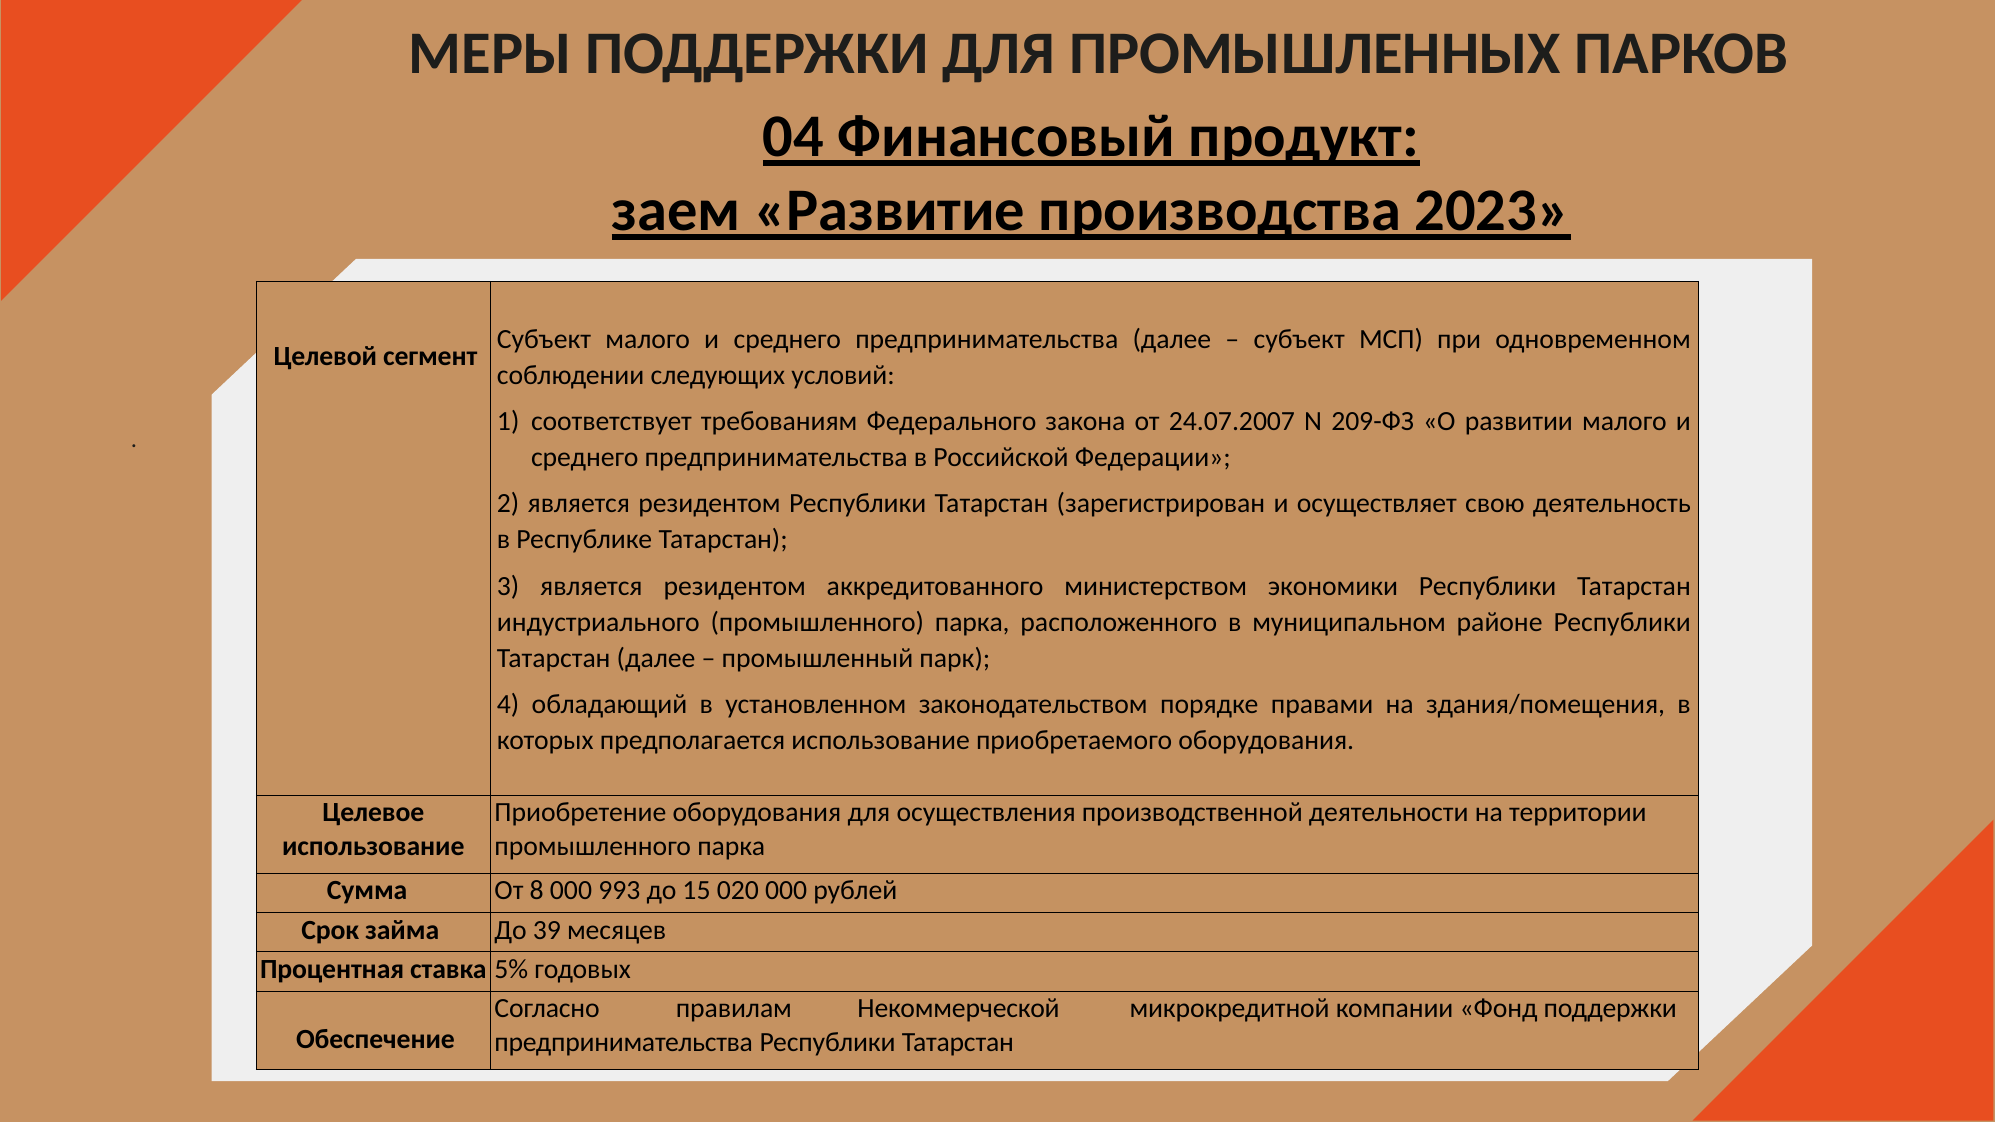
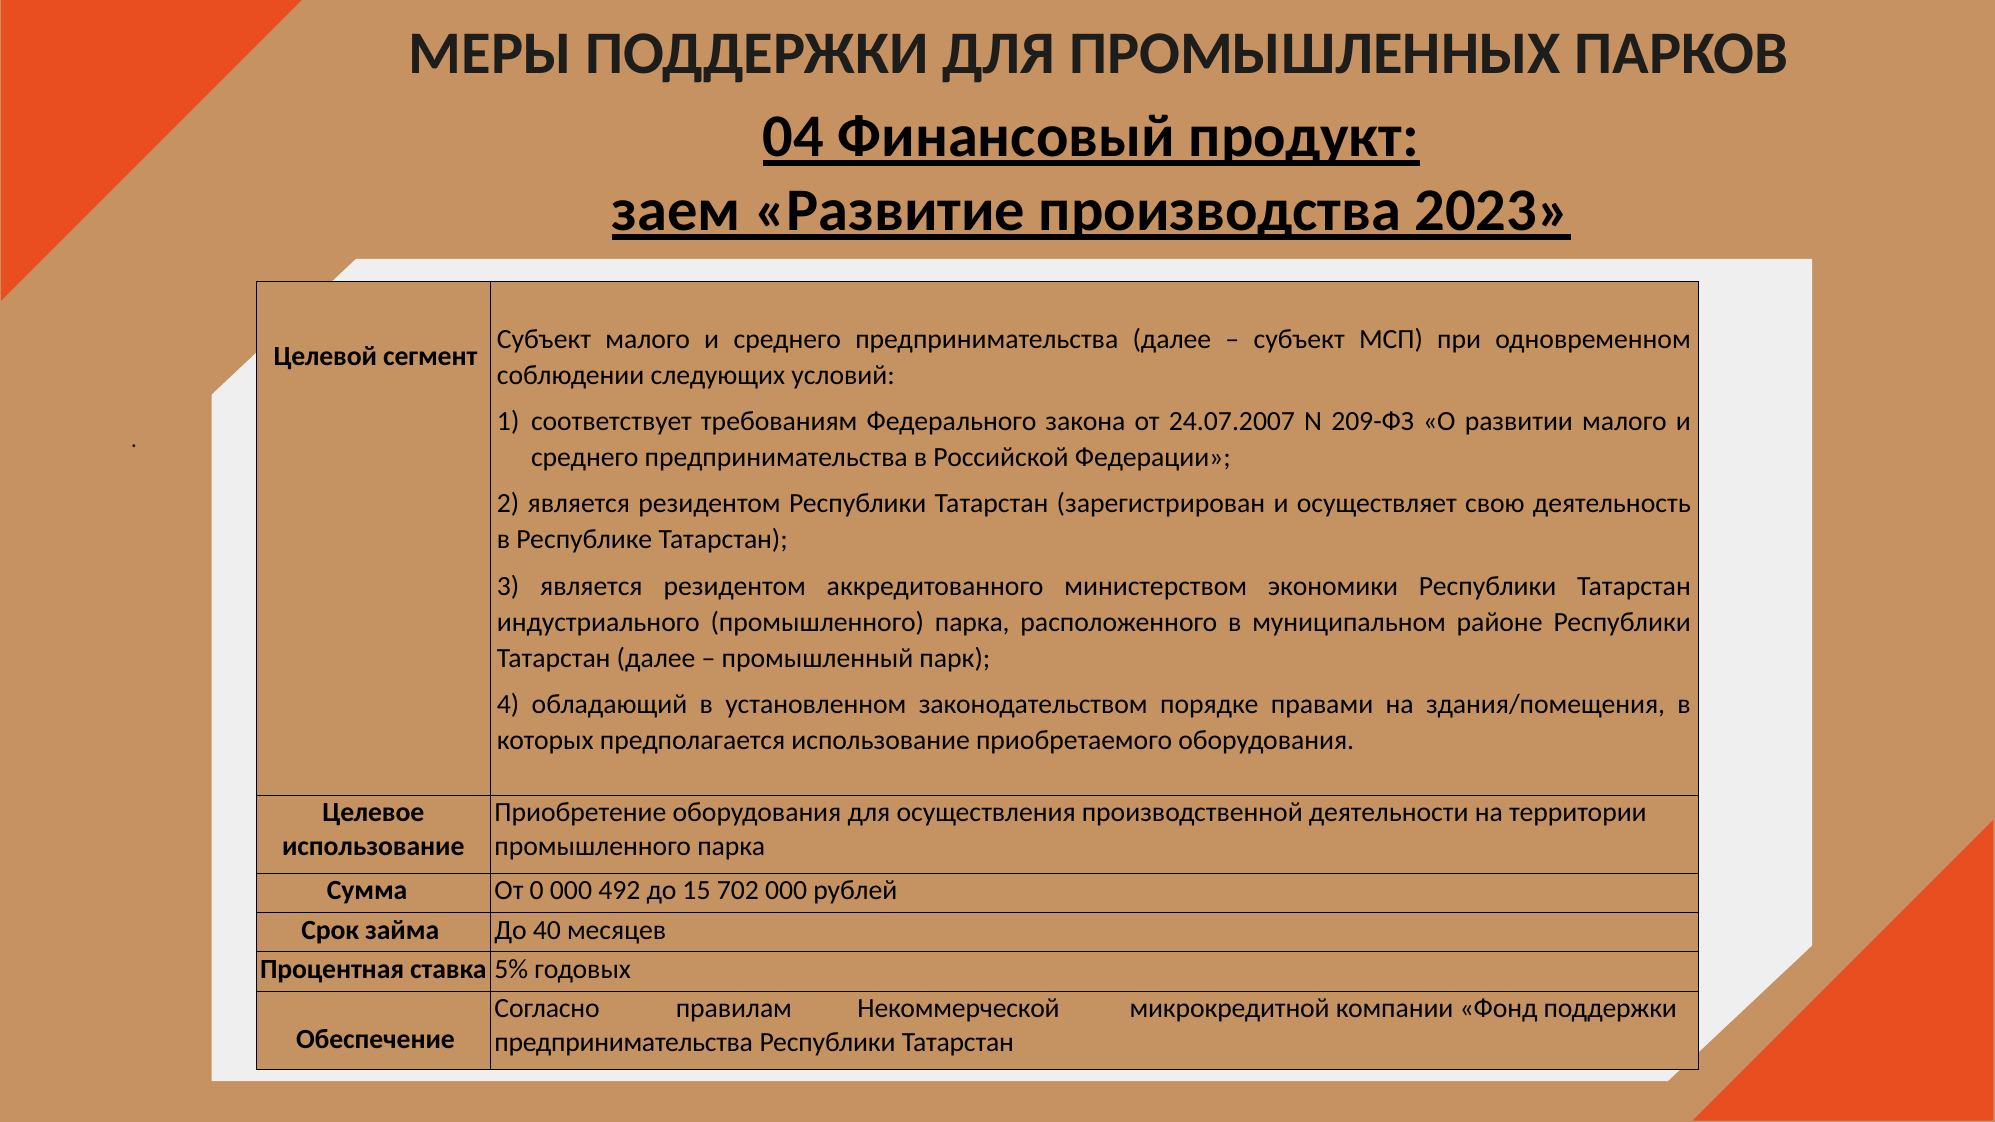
8: 8 -> 0
993: 993 -> 492
020: 020 -> 702
39: 39 -> 40
